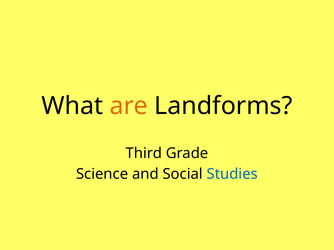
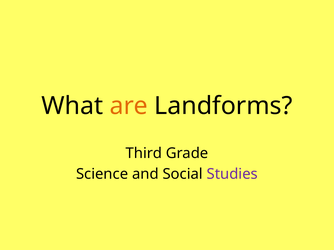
Studies colour: blue -> purple
